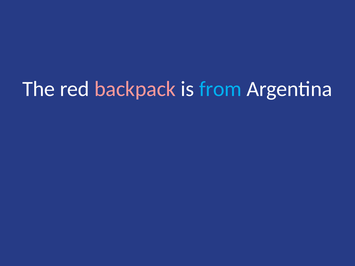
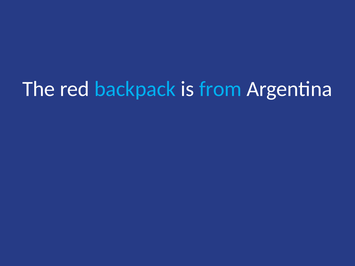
backpack colour: pink -> light blue
